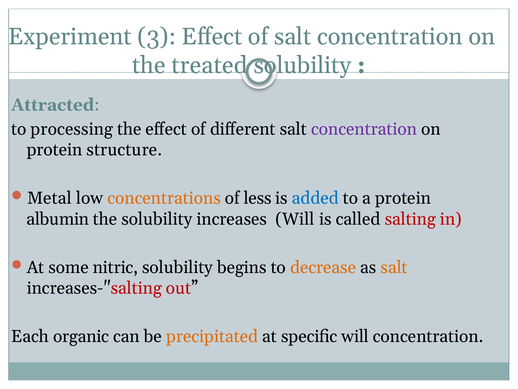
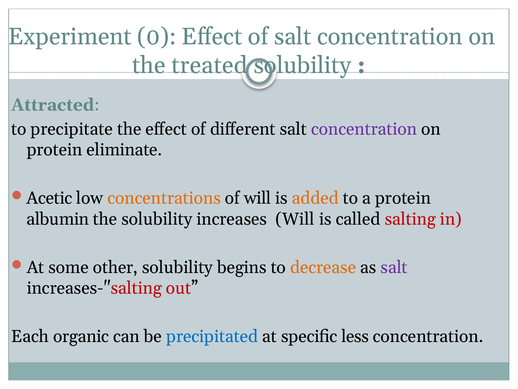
3: 3 -> 0
processing: processing -> precipitate
structure: structure -> eliminate
Metal: Metal -> Acetic
of less: less -> will
added colour: blue -> orange
nitric: nitric -> other
salt at (394, 267) colour: orange -> purple
precipitated colour: orange -> blue
specific will: will -> less
